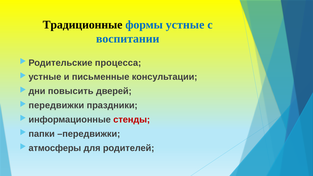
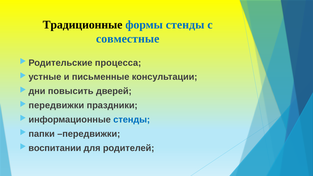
формы устные: устные -> стенды
воспитании: воспитании -> совместные
стенды at (132, 120) colour: red -> blue
атмосферы: атмосферы -> воспитании
